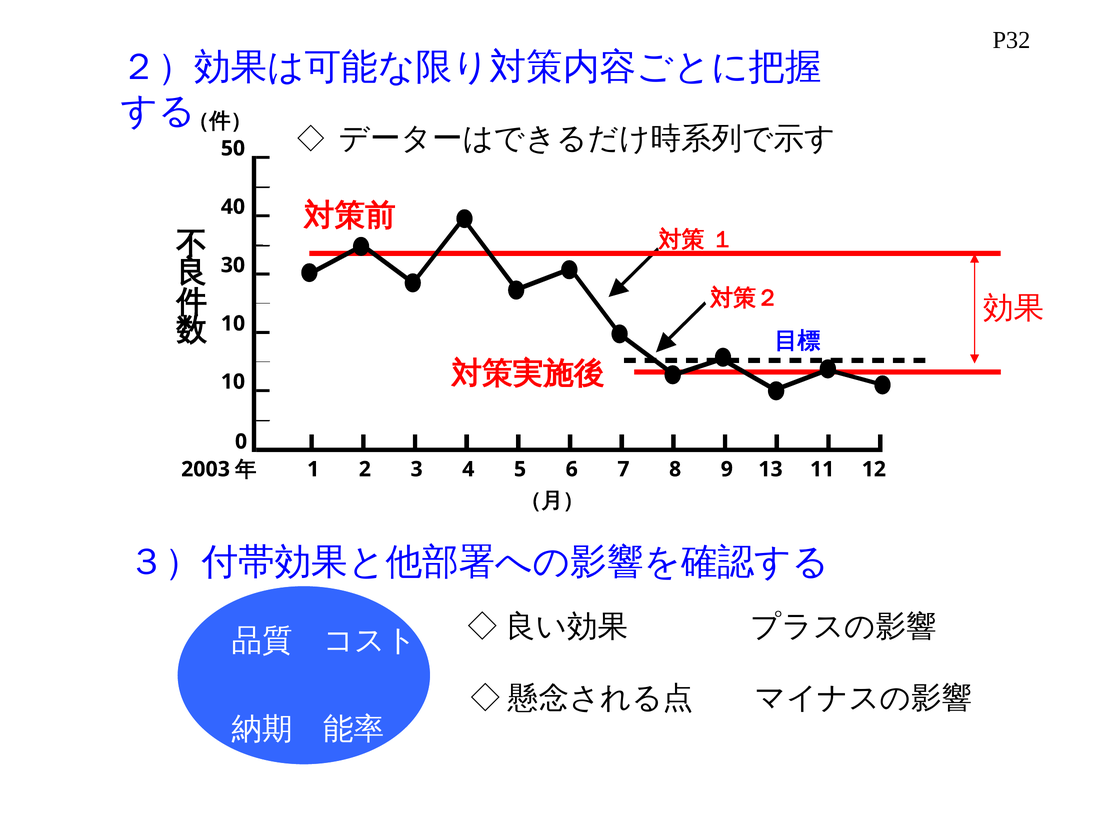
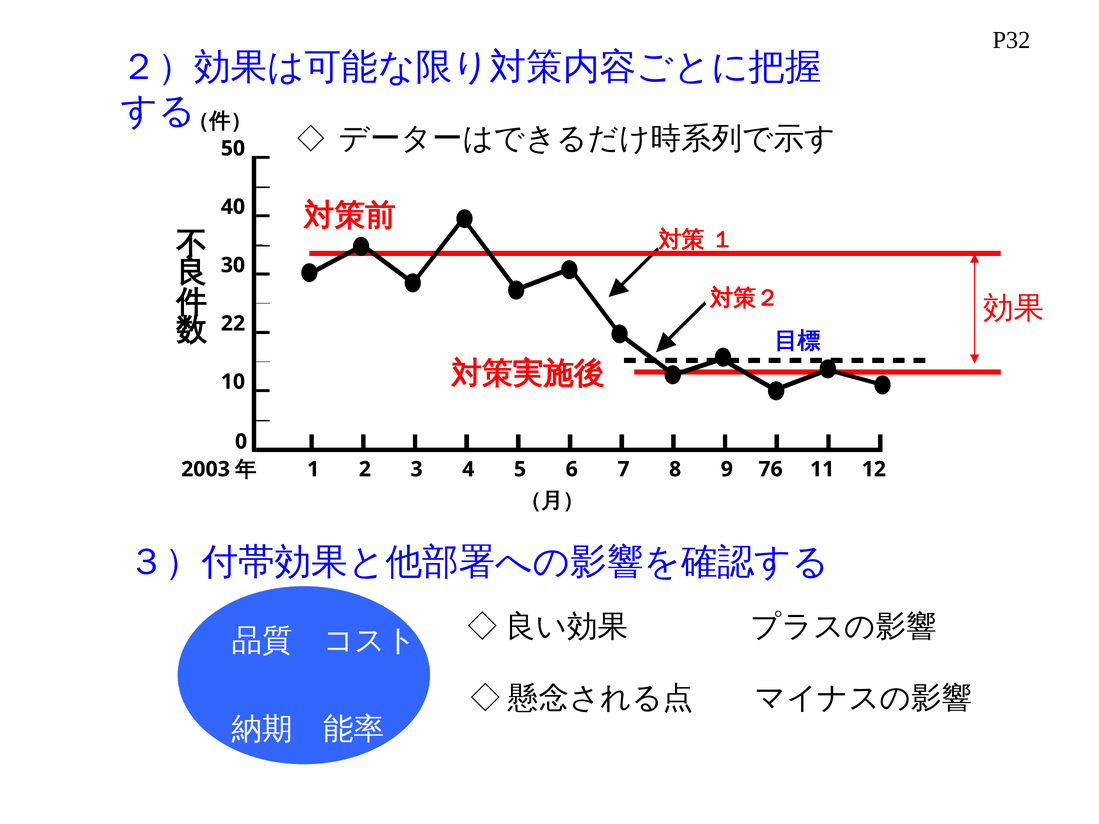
10 at (233, 324): 10 -> 22
13: 13 -> 76
